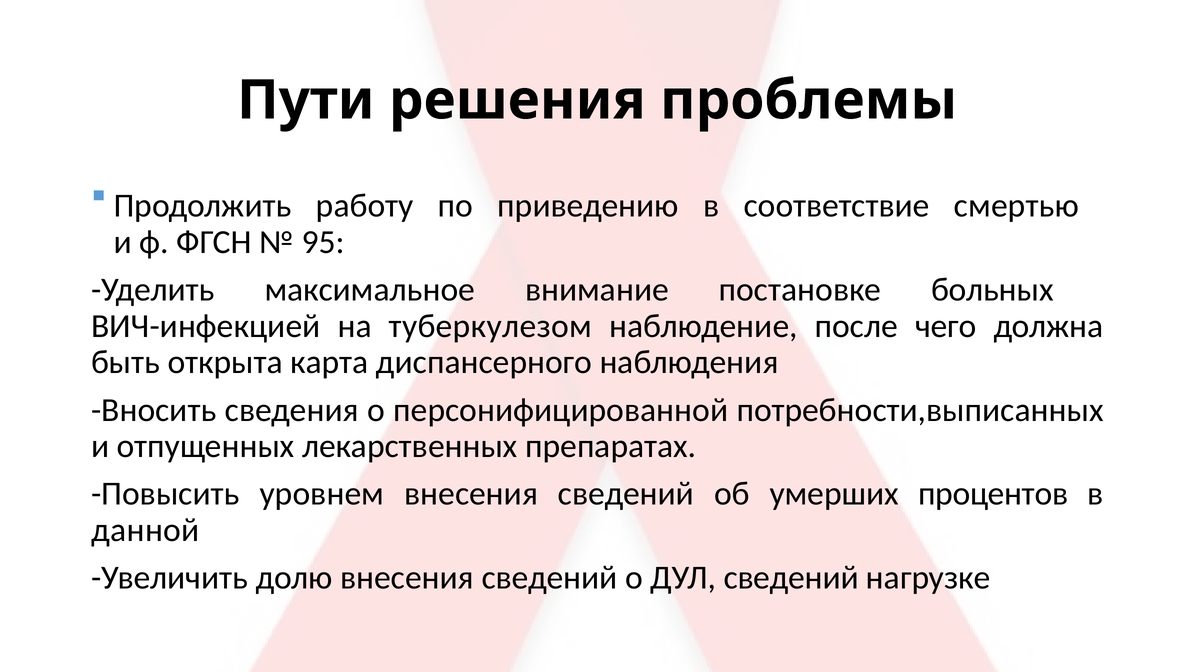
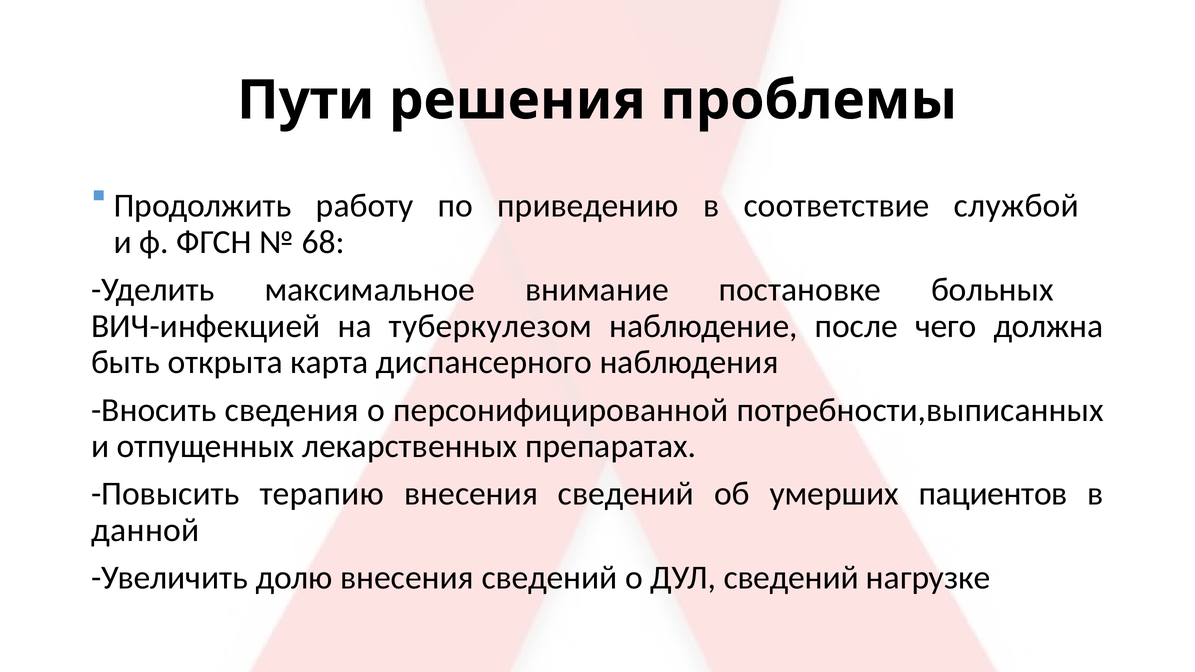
смертью: смертью -> службой
95: 95 -> 68
уровнем: уровнем -> терапию
процентов: процентов -> пациентов
